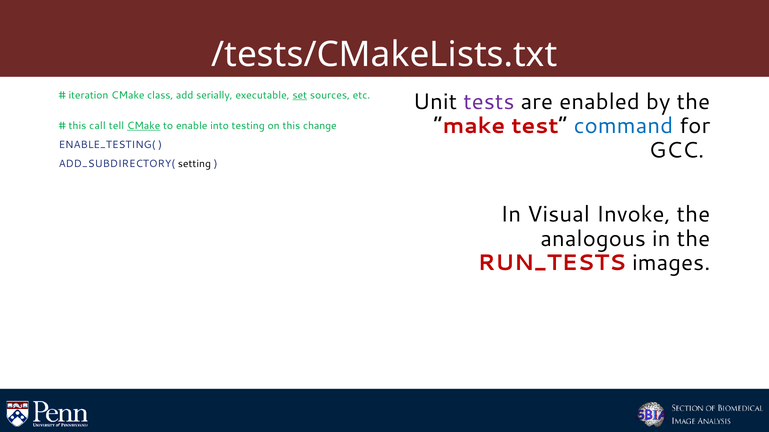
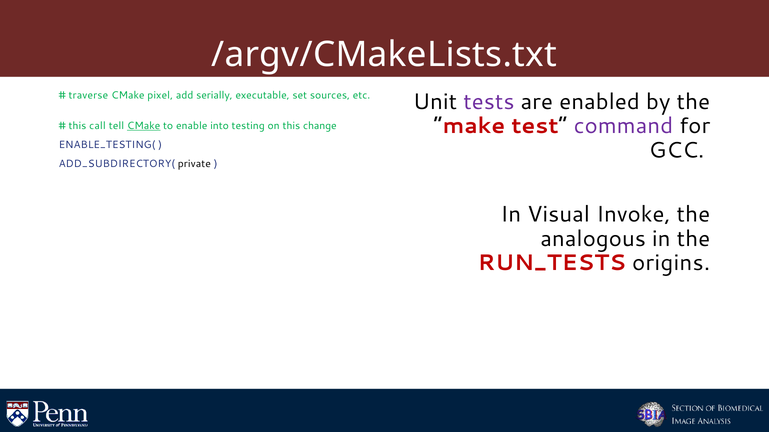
/tests/CMakeLists.txt: /tests/CMakeLists.txt -> /argv/CMakeLists.txt
iteration: iteration -> traverse
class: class -> pixel
set underline: present -> none
command colour: blue -> purple
setting: setting -> private
images: images -> origins
